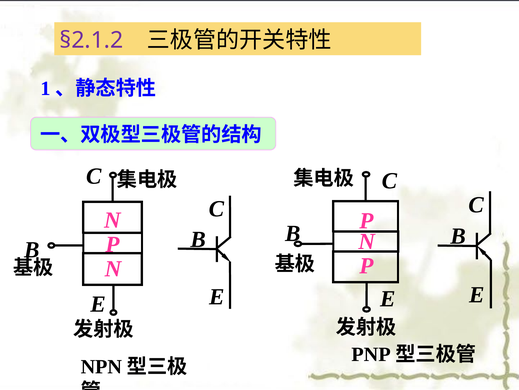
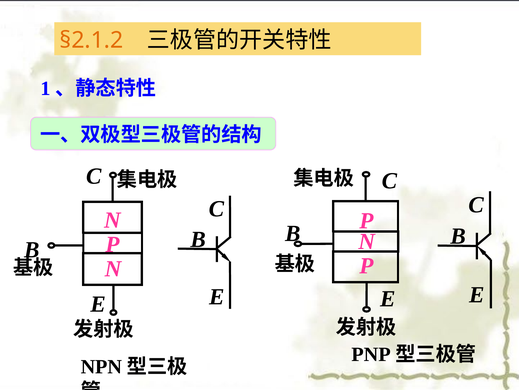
§2.1.2 colour: purple -> orange
